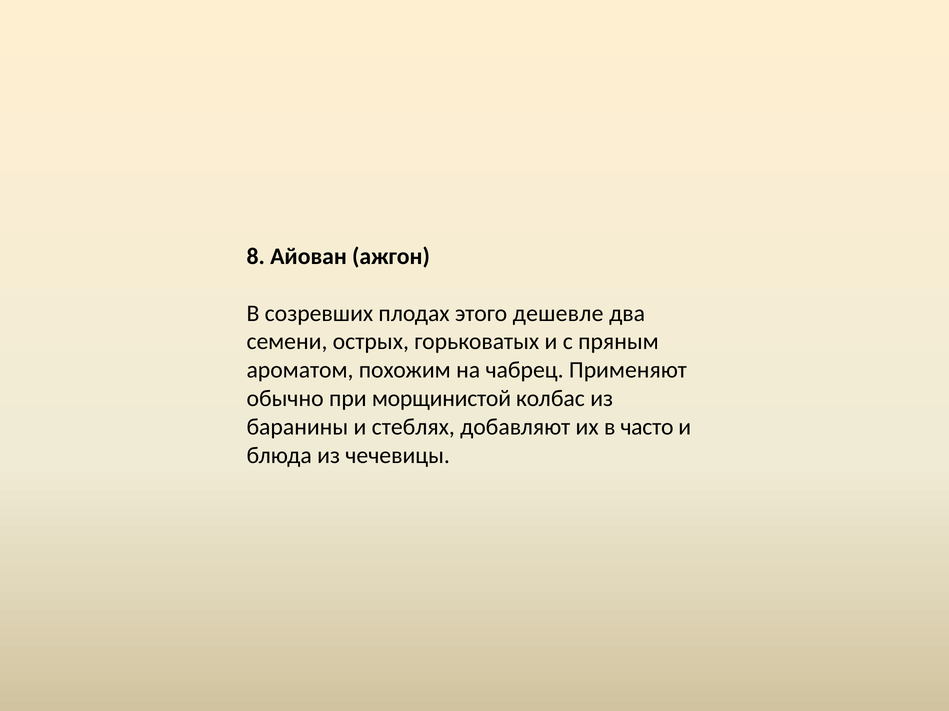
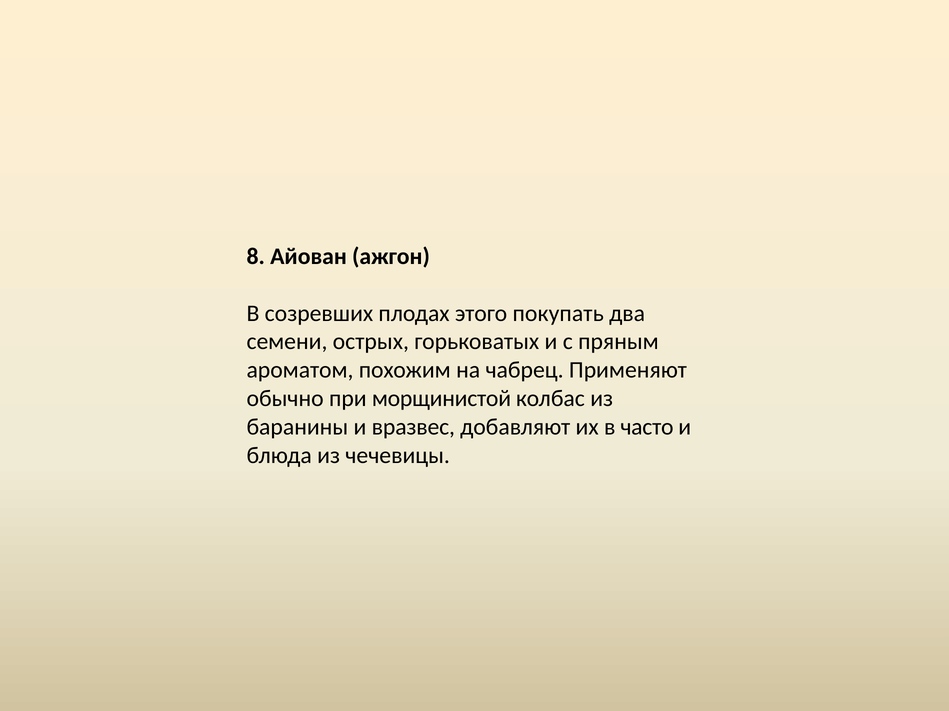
дешевле: дешевле -> покупать
стеблях: стеблях -> вразвес
